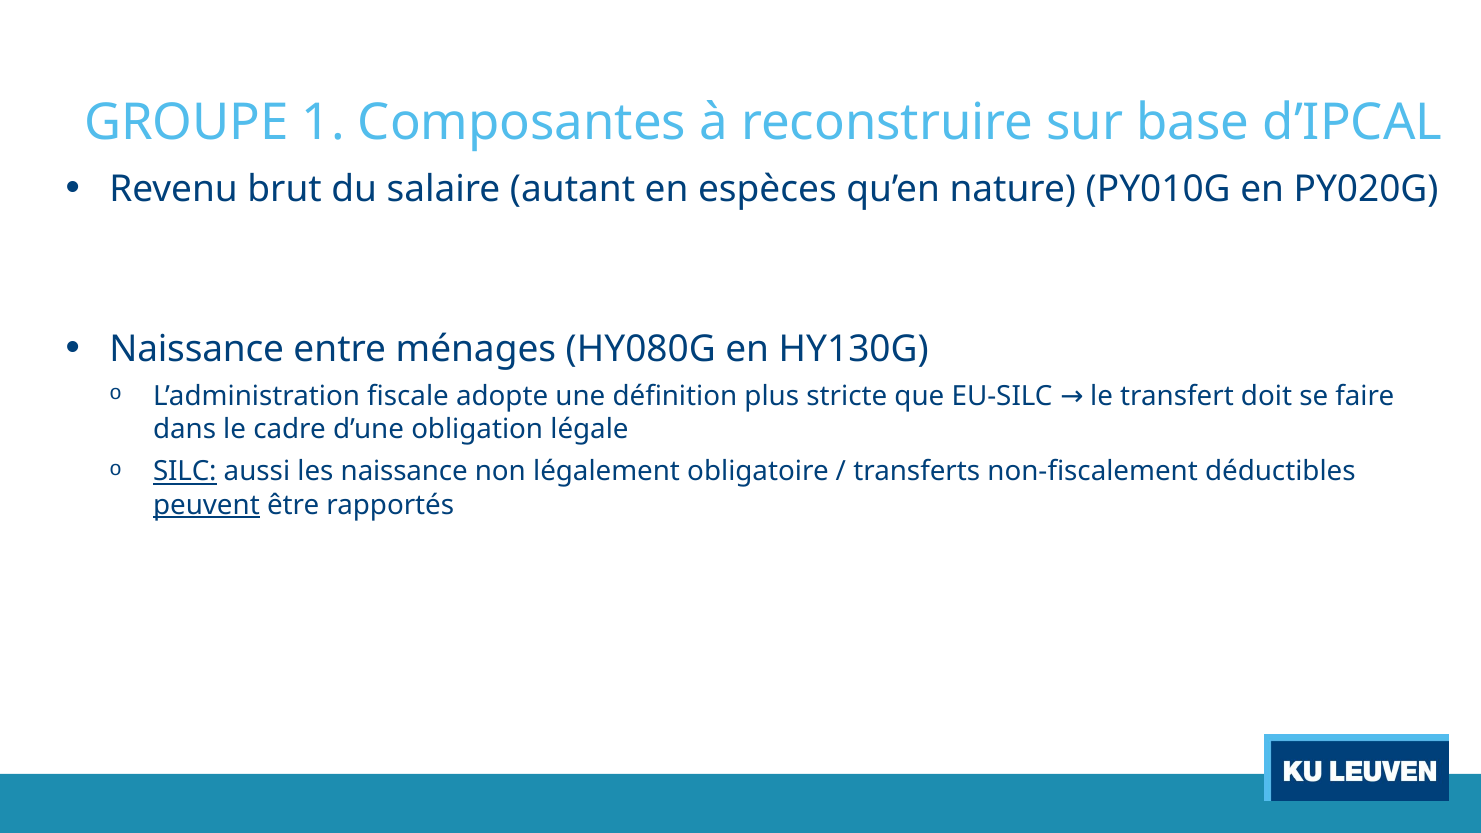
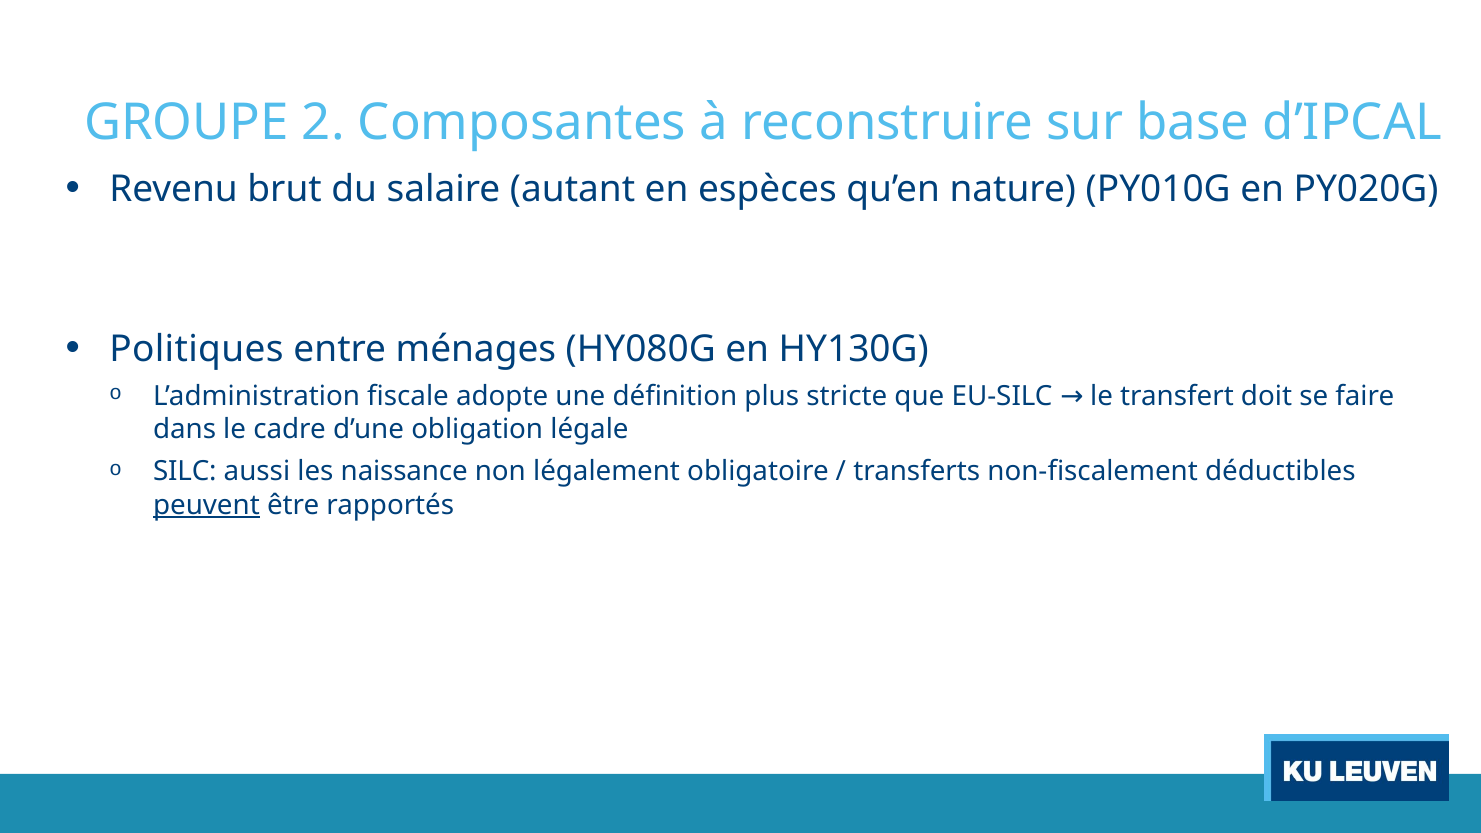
1: 1 -> 2
Naissance at (197, 349): Naissance -> Politiques
SILC underline: present -> none
